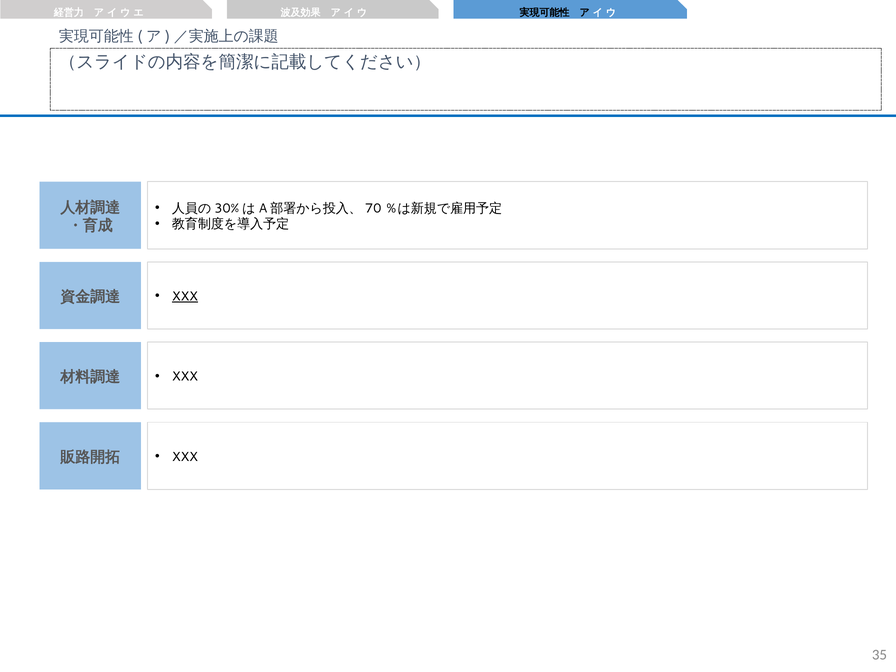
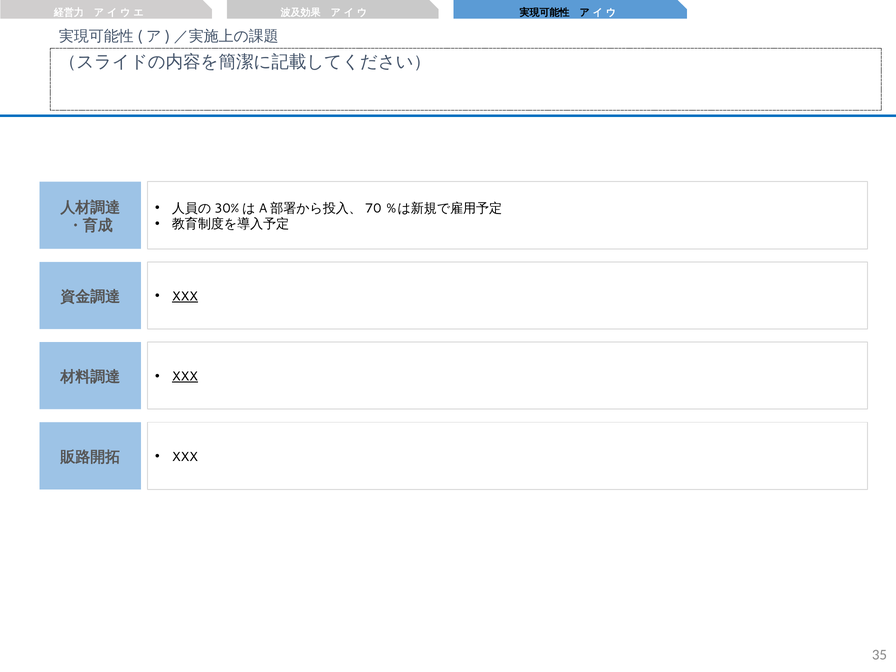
XXX at (185, 377) underline: none -> present
